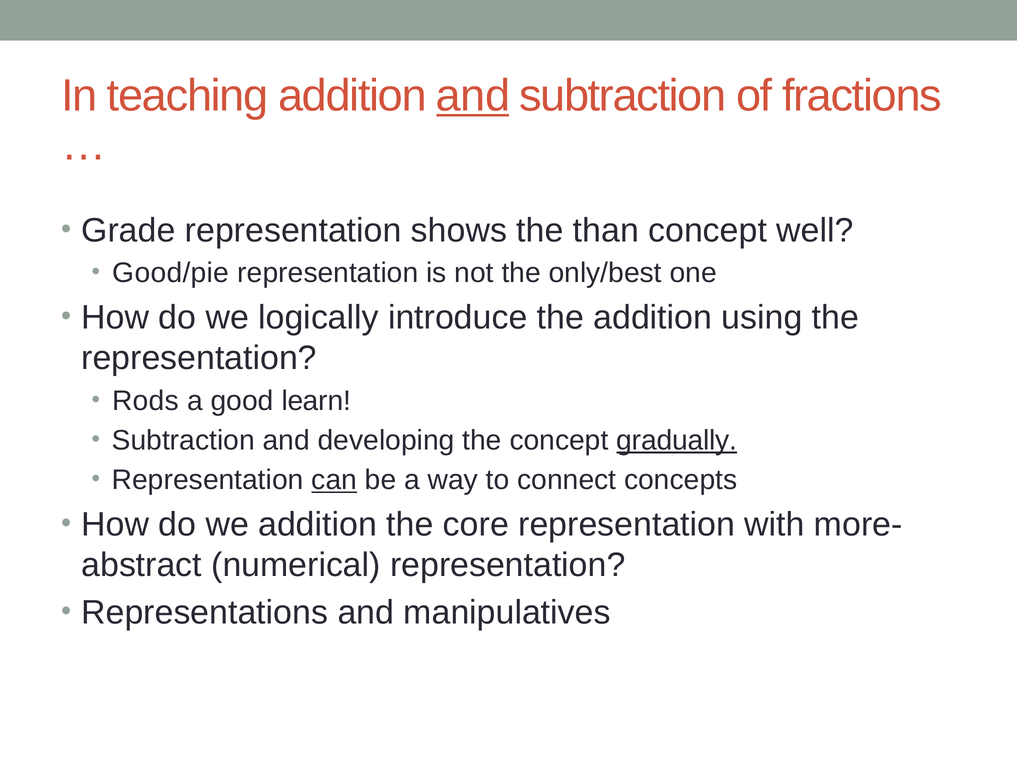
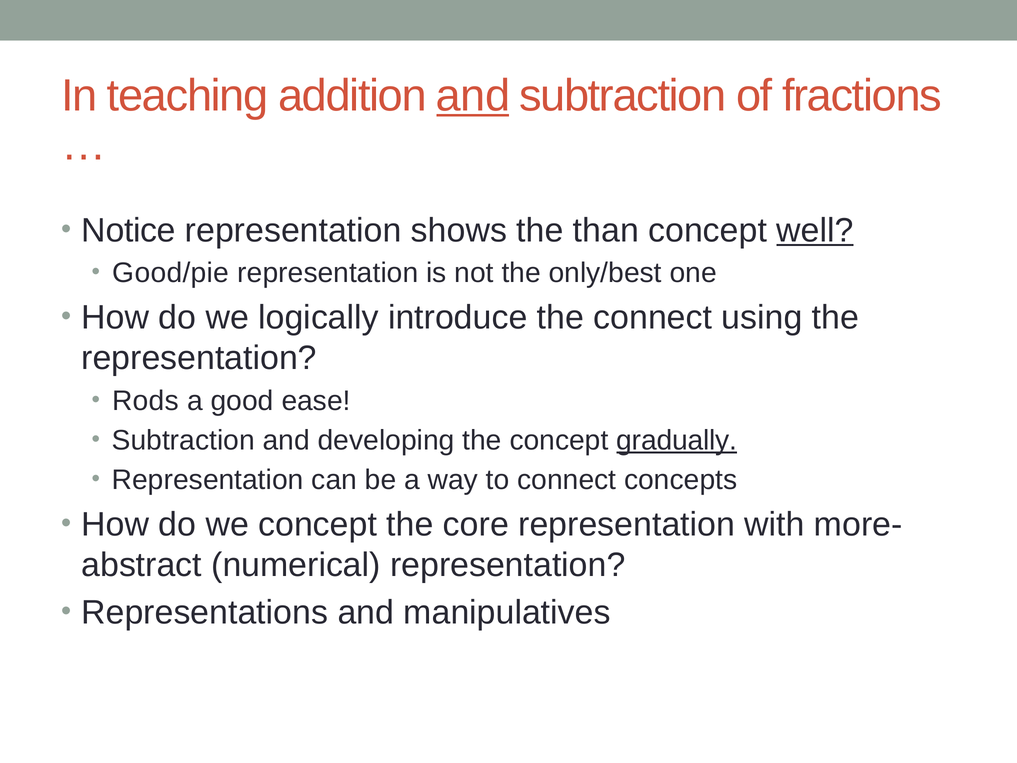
Grade: Grade -> Notice
well underline: none -> present
the addition: addition -> connect
learn: learn -> ease
can underline: present -> none
we addition: addition -> concept
